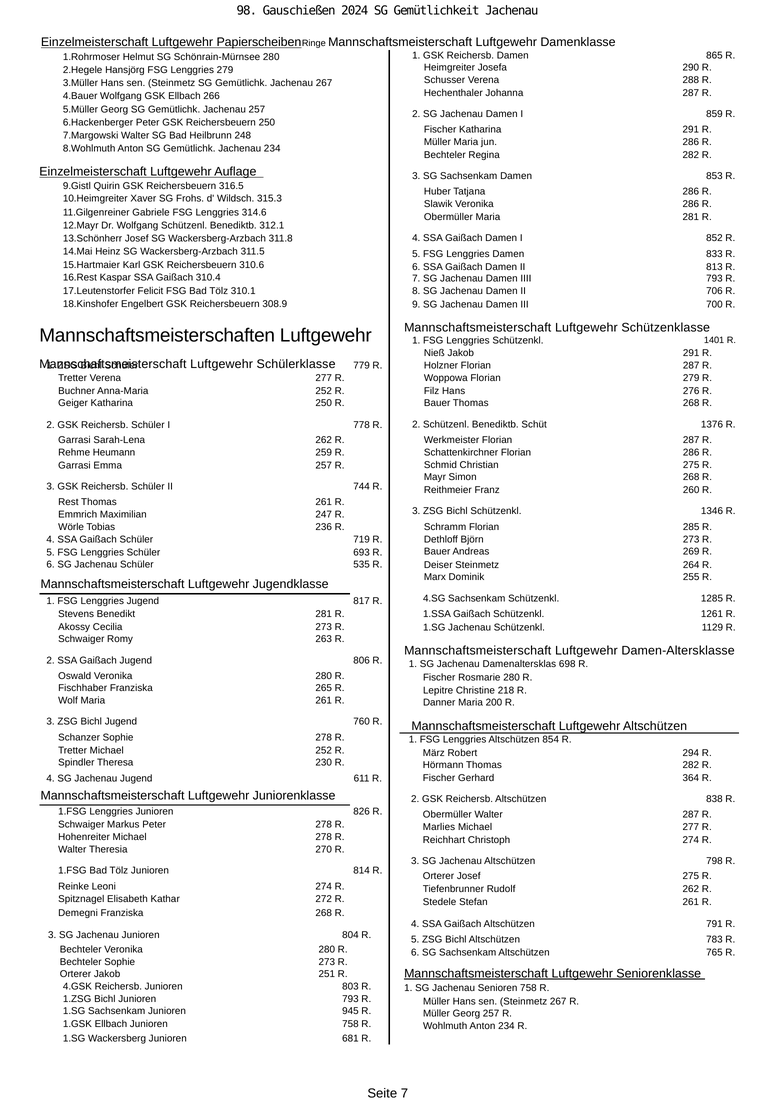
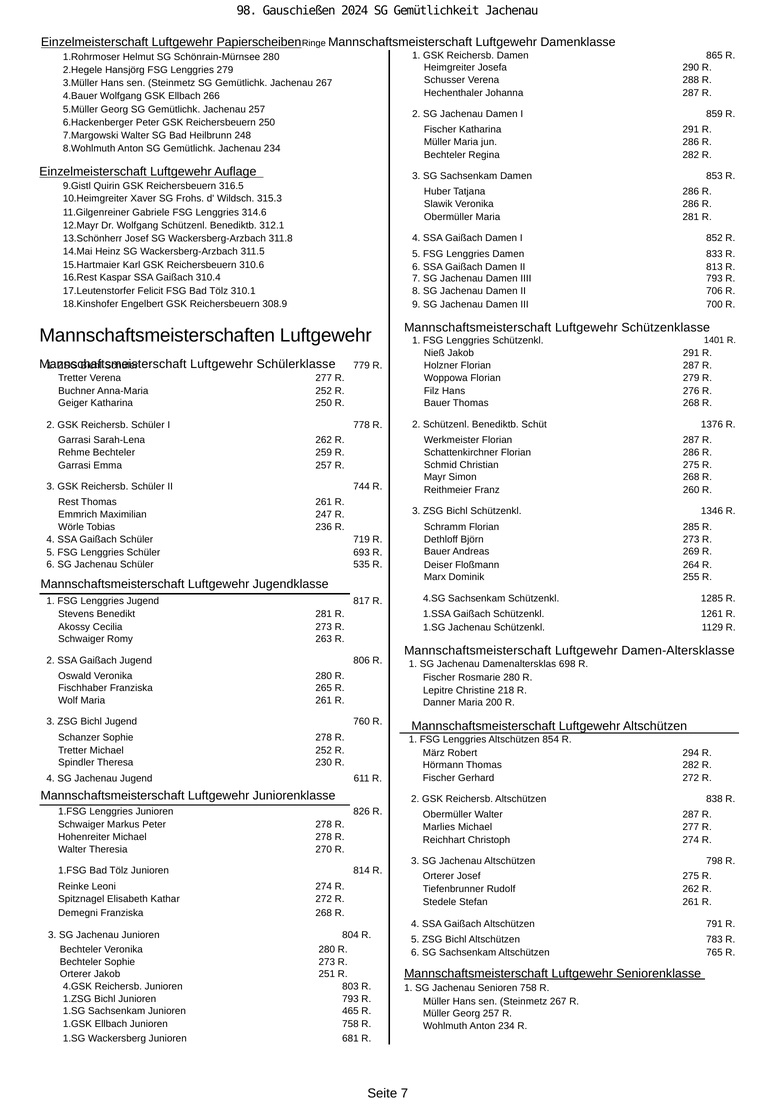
Rehme Heumann: Heumann -> Bechteler
Deiser Steinmetz: Steinmetz -> Floßmann
Gerhard 364: 364 -> 272
945: 945 -> 465
